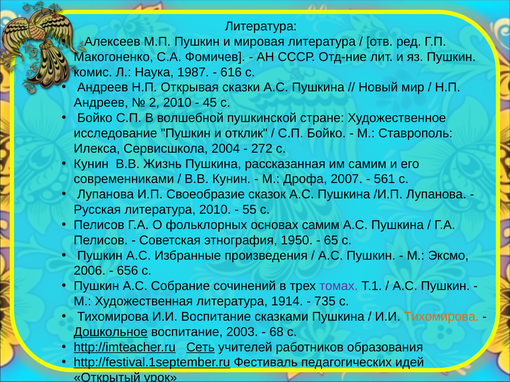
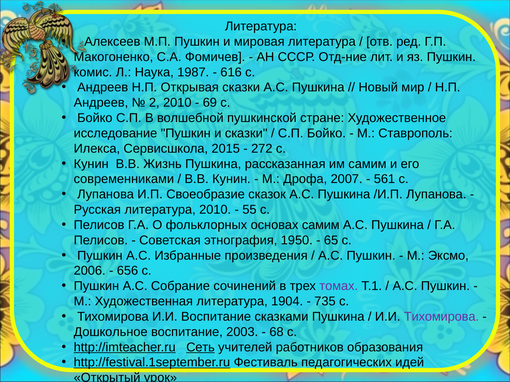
45: 45 -> 69
и отклик: отклик -> сказки
2004: 2004 -> 2015
1914: 1914 -> 1904
Тихомирова at (441, 317) colour: orange -> purple
Дошкольное underline: present -> none
